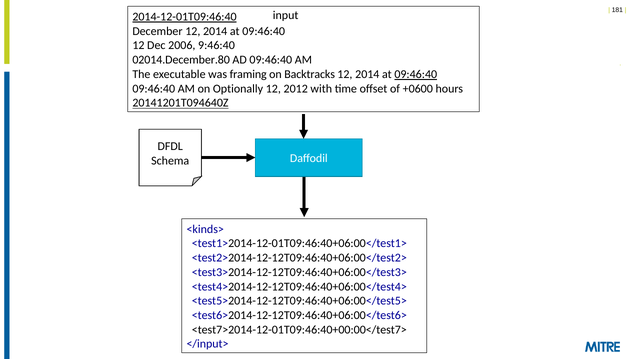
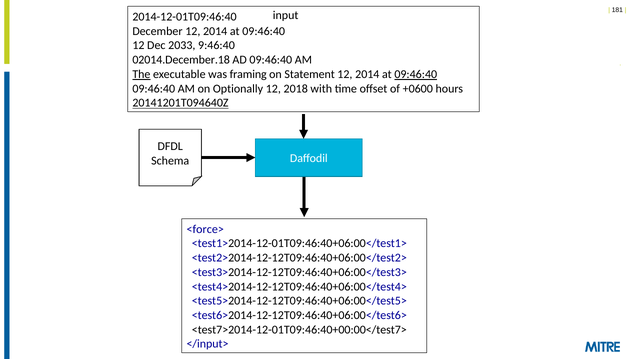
2014-12-01T09:46:40 underline: present -> none
2006: 2006 -> 2033
02014.December.80: 02014.December.80 -> 02014.December.18
The underline: none -> present
Backtracks: Backtracks -> Statement
2012: 2012 -> 2018
<kinds>: <kinds> -> <force>
